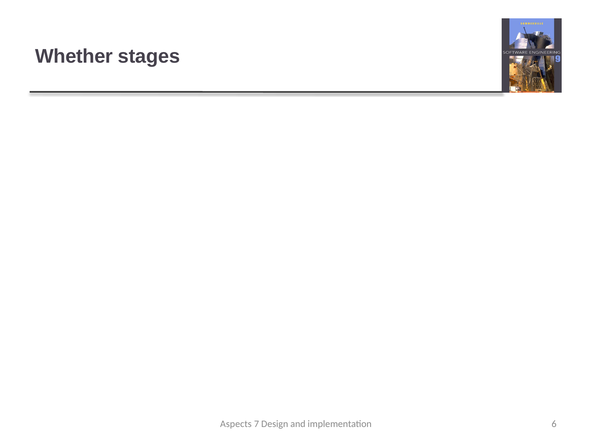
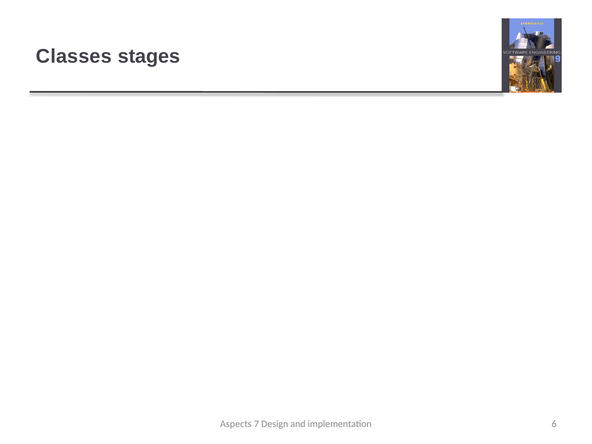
Whether: Whether -> Classes
